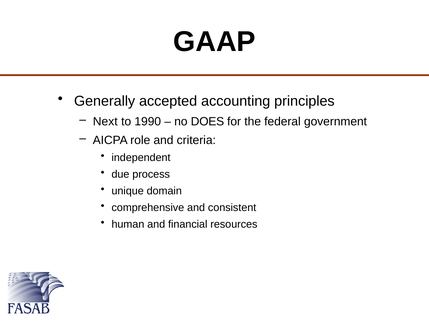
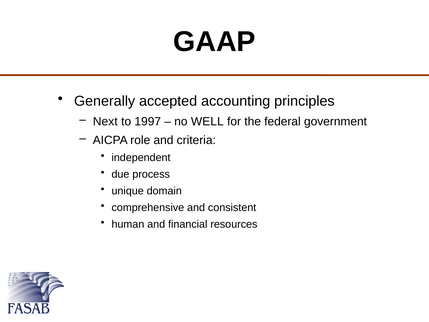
1990: 1990 -> 1997
DOES: DOES -> WELL
